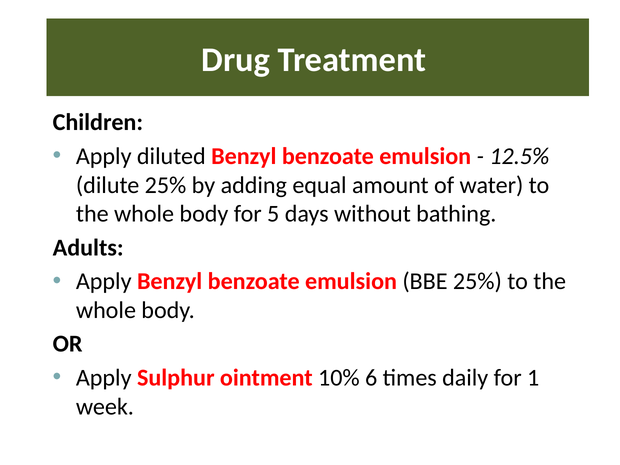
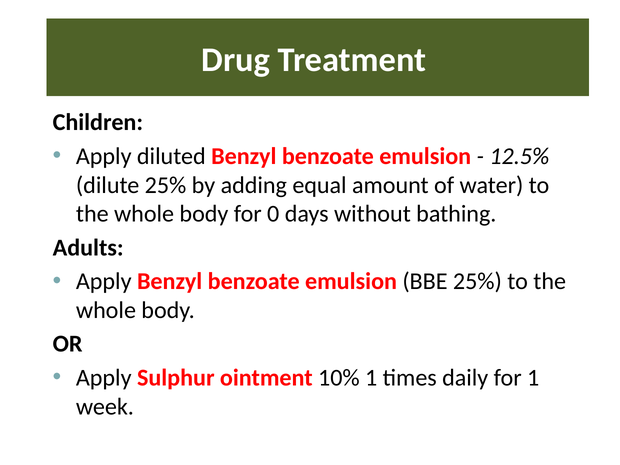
5: 5 -> 0
10% 6: 6 -> 1
